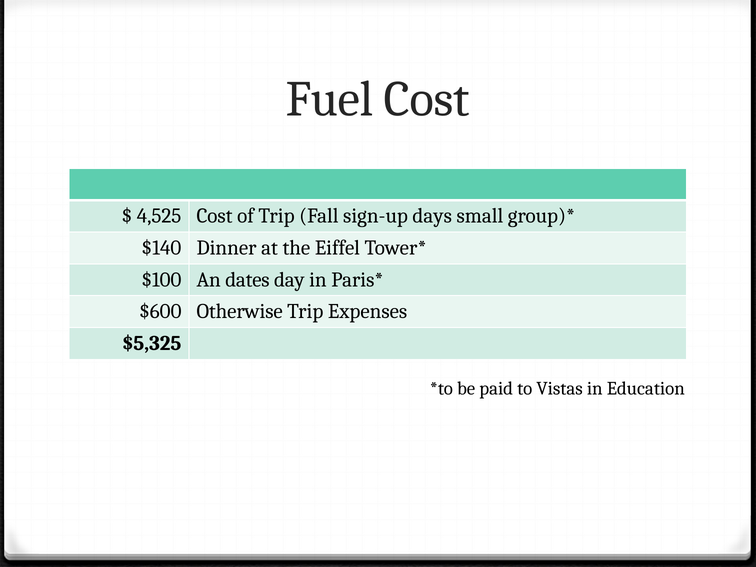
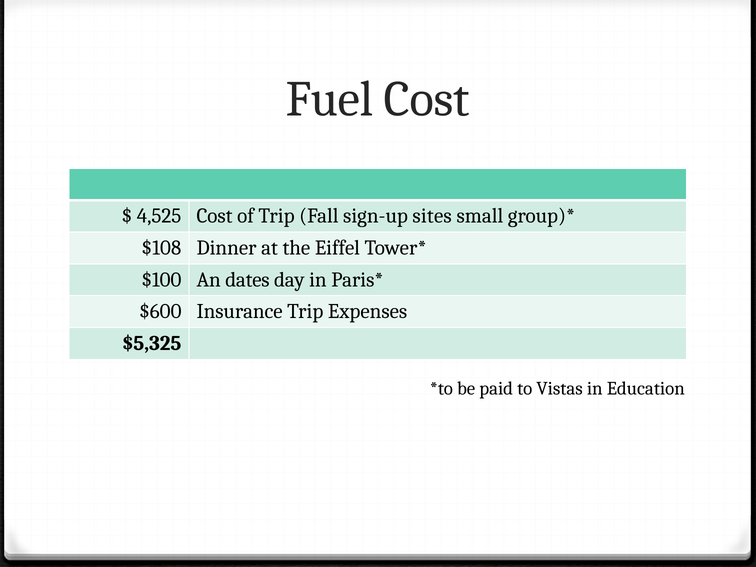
days: days -> sites
$140: $140 -> $108
Otherwise: Otherwise -> Insurance
